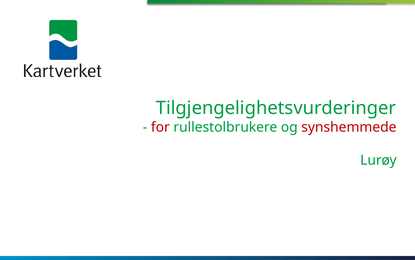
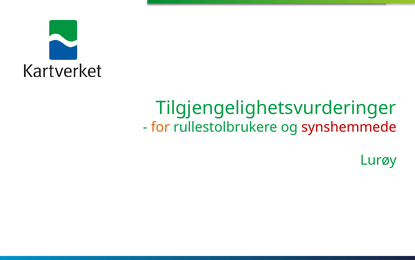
for colour: red -> orange
